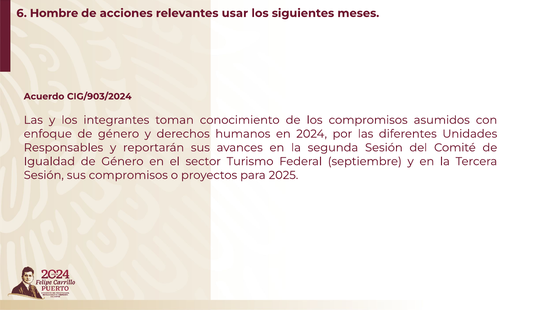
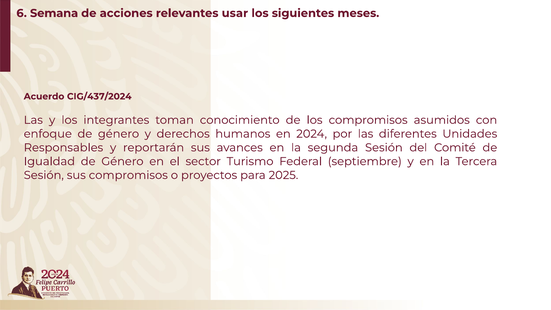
Hombre: Hombre -> Semana
CIG/903/2024: CIG/903/2024 -> CIG/437/2024
